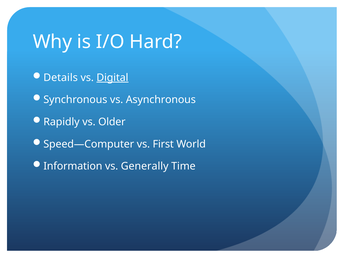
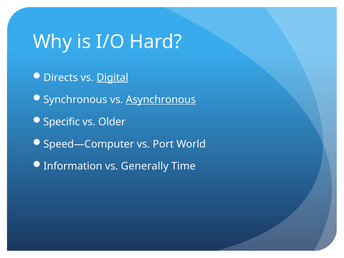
Details: Details -> Directs
Asynchronous underline: none -> present
Rapidly: Rapidly -> Specific
First: First -> Port
